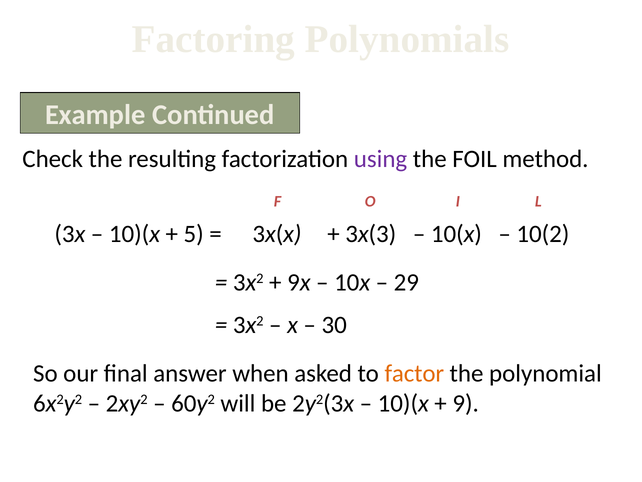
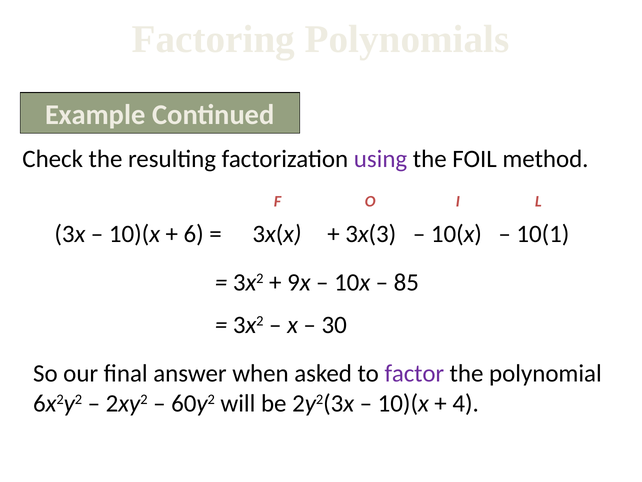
5: 5 -> 6
10(2: 10(2 -> 10(1
29: 29 -> 85
factor colour: orange -> purple
9: 9 -> 4
